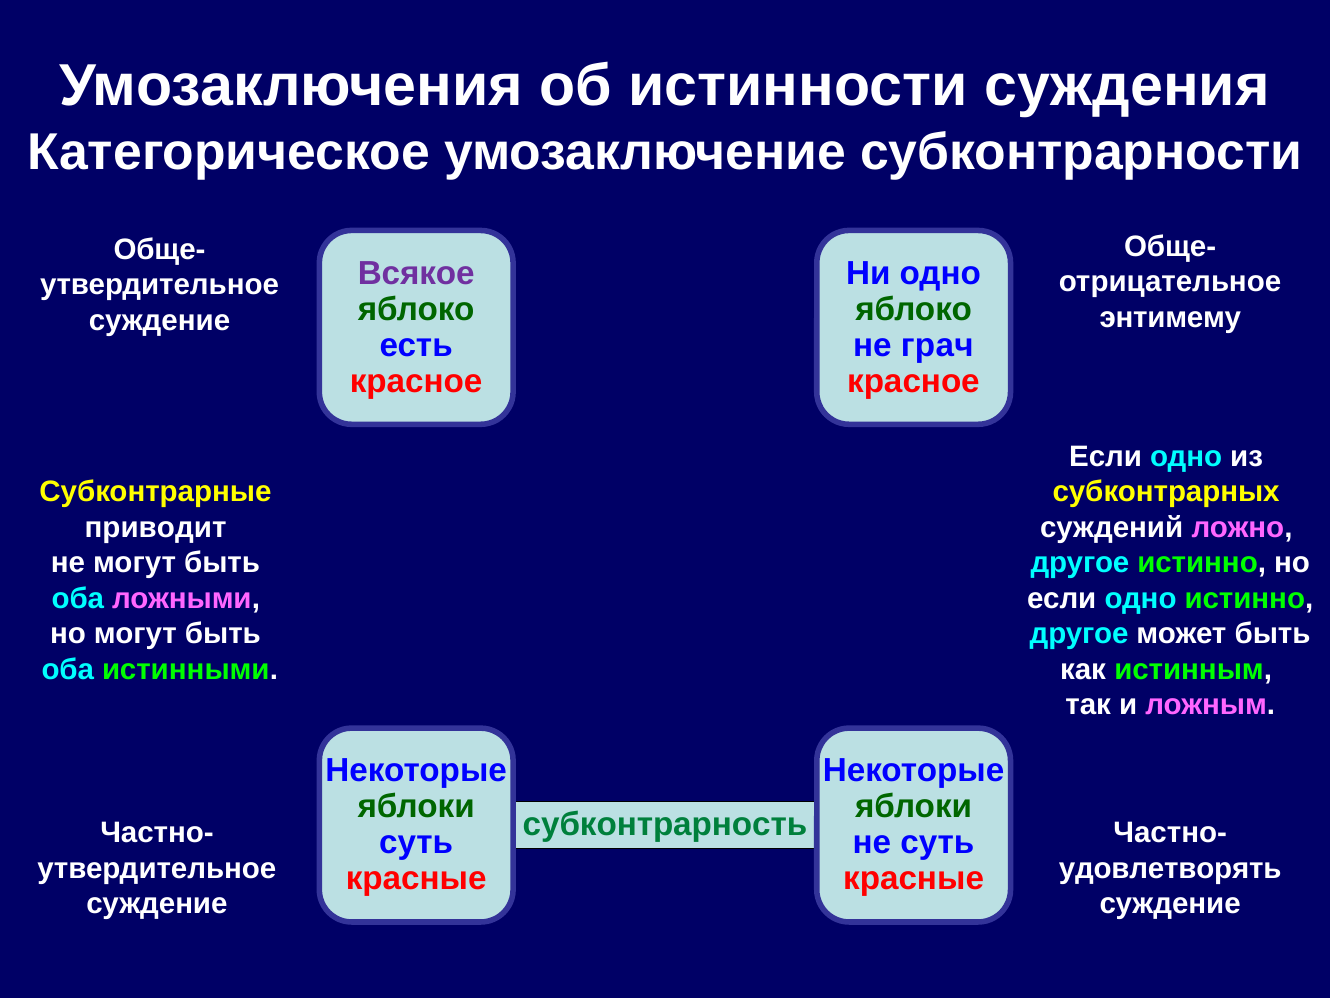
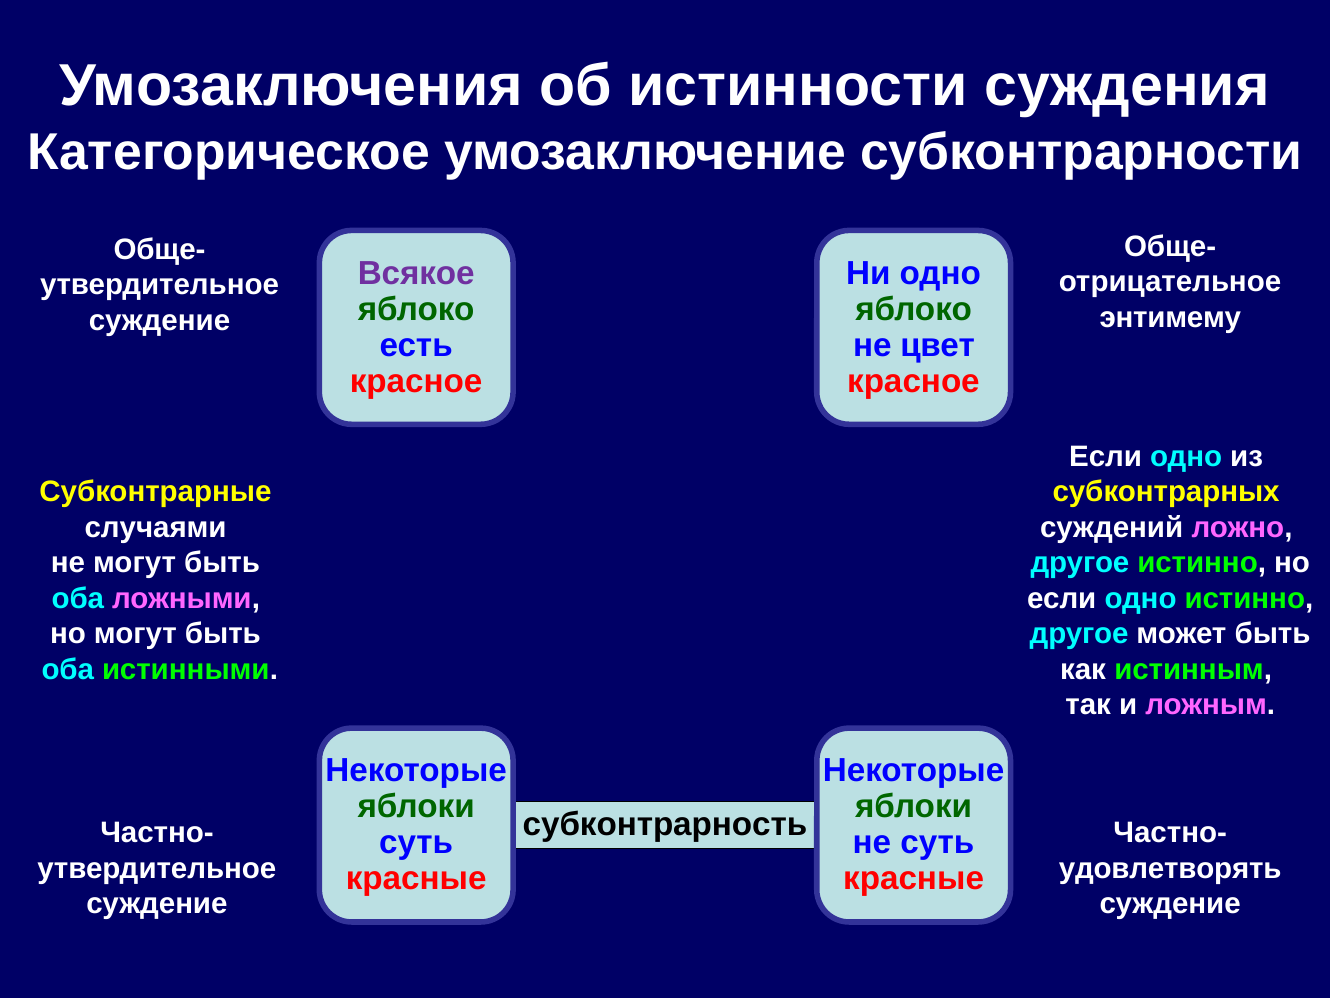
грач: грач -> цвет
приводит: приводит -> случаями
субконтрарность colour: green -> black
